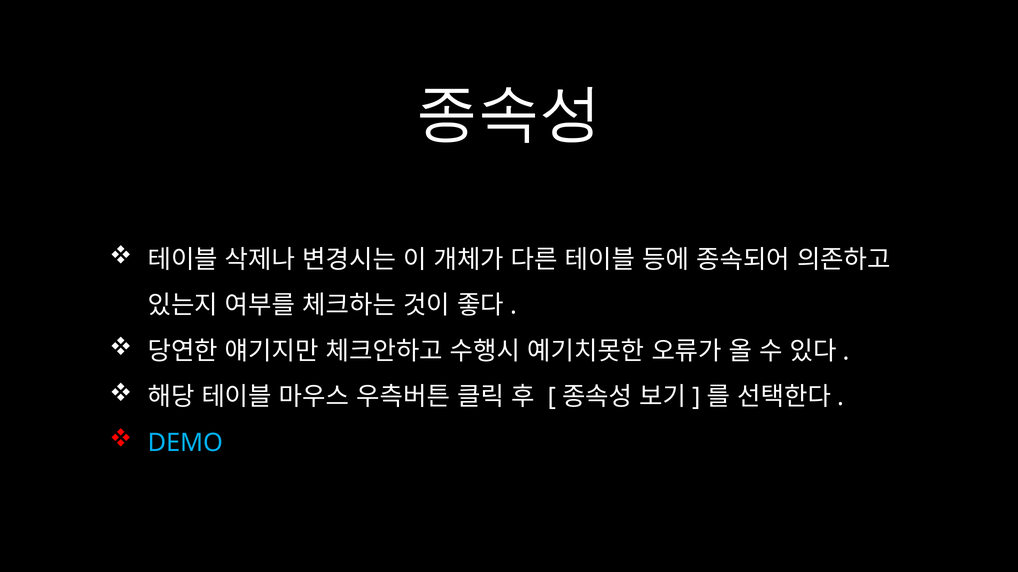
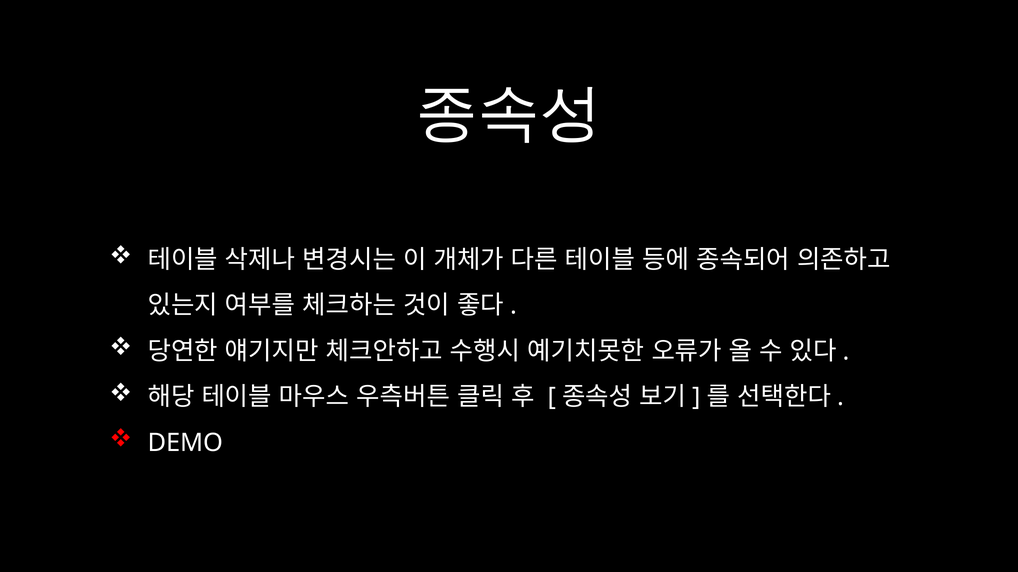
DEMO colour: light blue -> white
